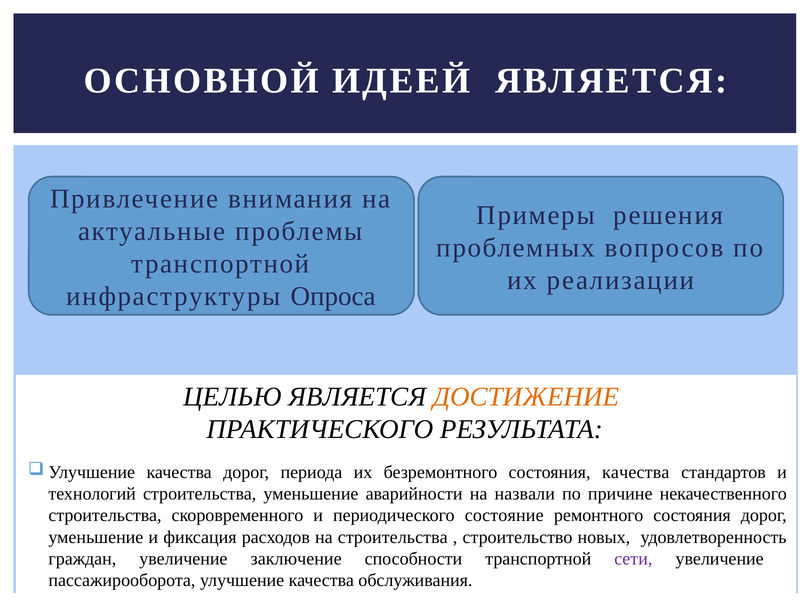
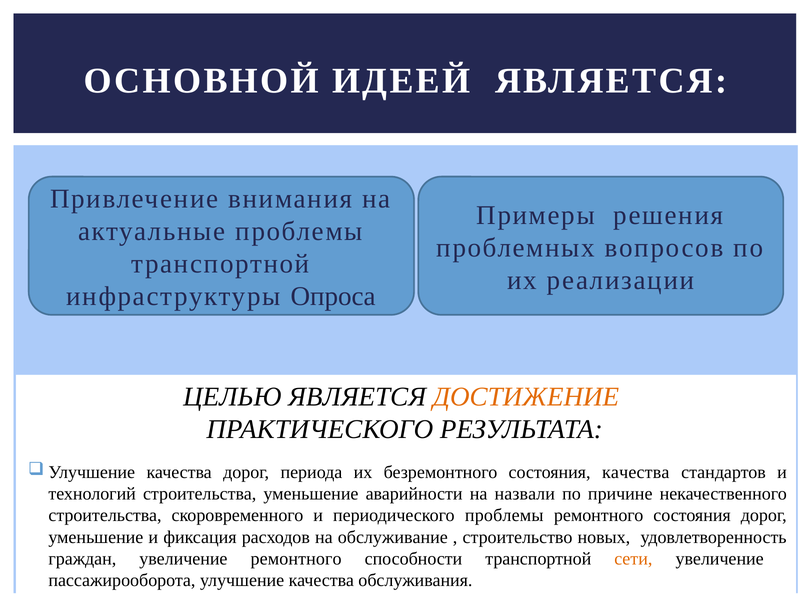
периодического состояние: состояние -> проблемы
на строительства: строительства -> обслуживание
увеличение заключение: заключение -> ремонтного
сети colour: purple -> orange
